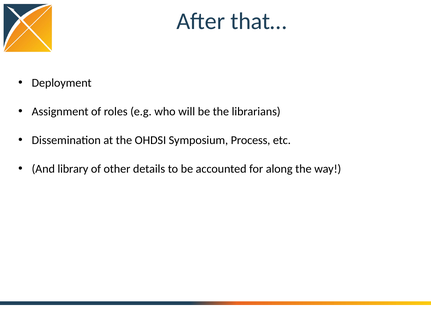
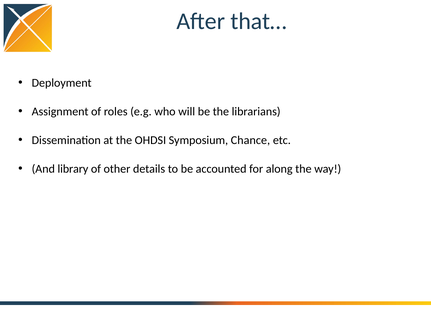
Process: Process -> Chance
